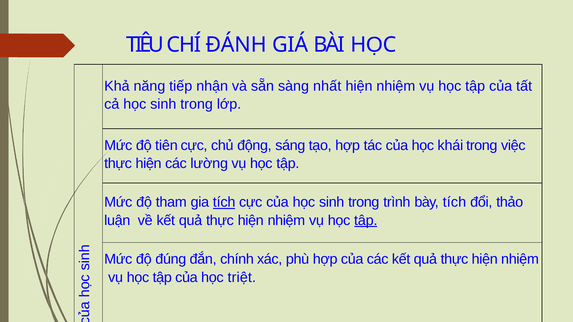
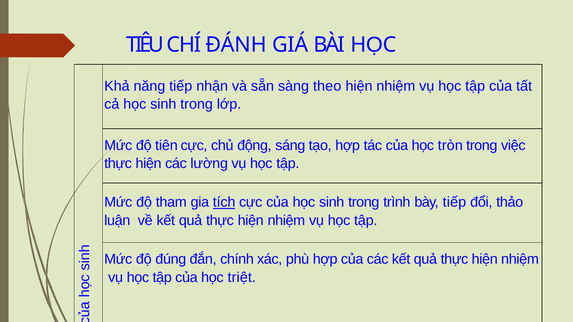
nhất: nhất -> theo
khái: khái -> tròn
bày tích: tích -> tiếp
tập at (366, 221) underline: present -> none
